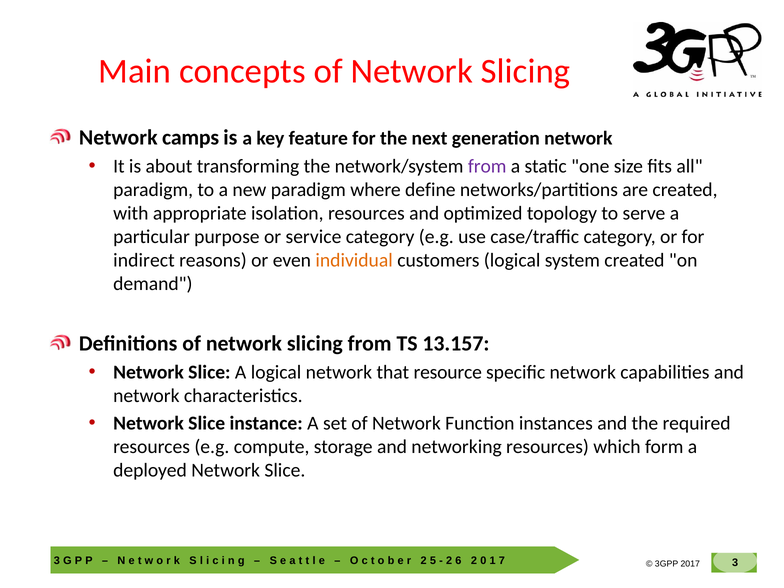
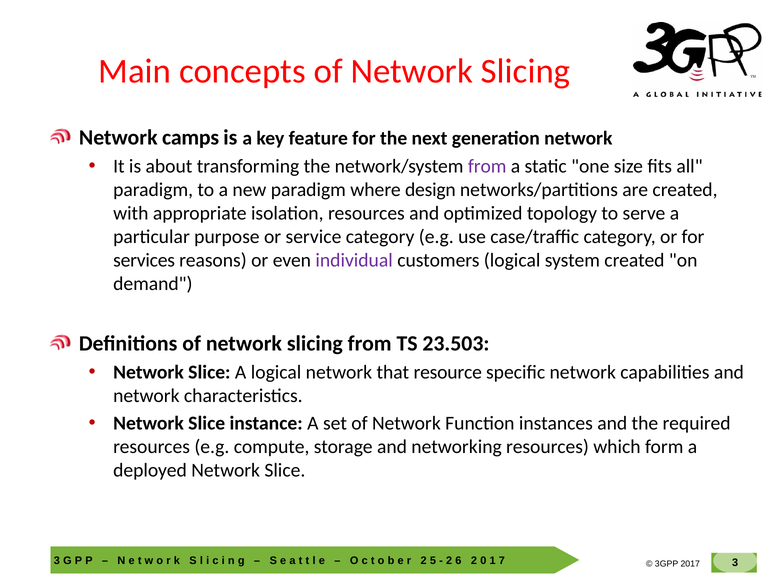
define: define -> design
indirect: indirect -> services
individual colour: orange -> purple
13.157: 13.157 -> 23.503
